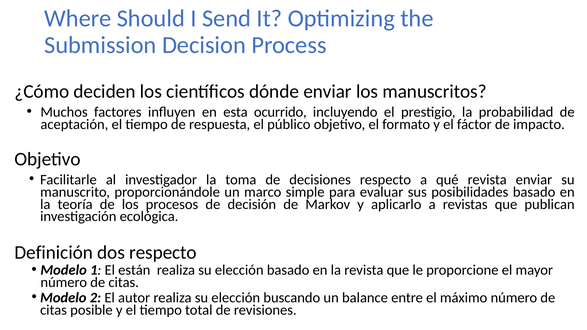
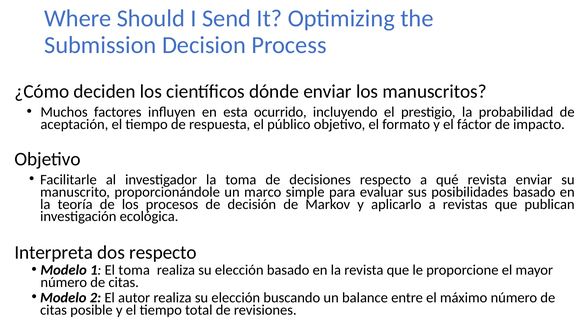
Definición: Definición -> Interpreta
El están: están -> toma
